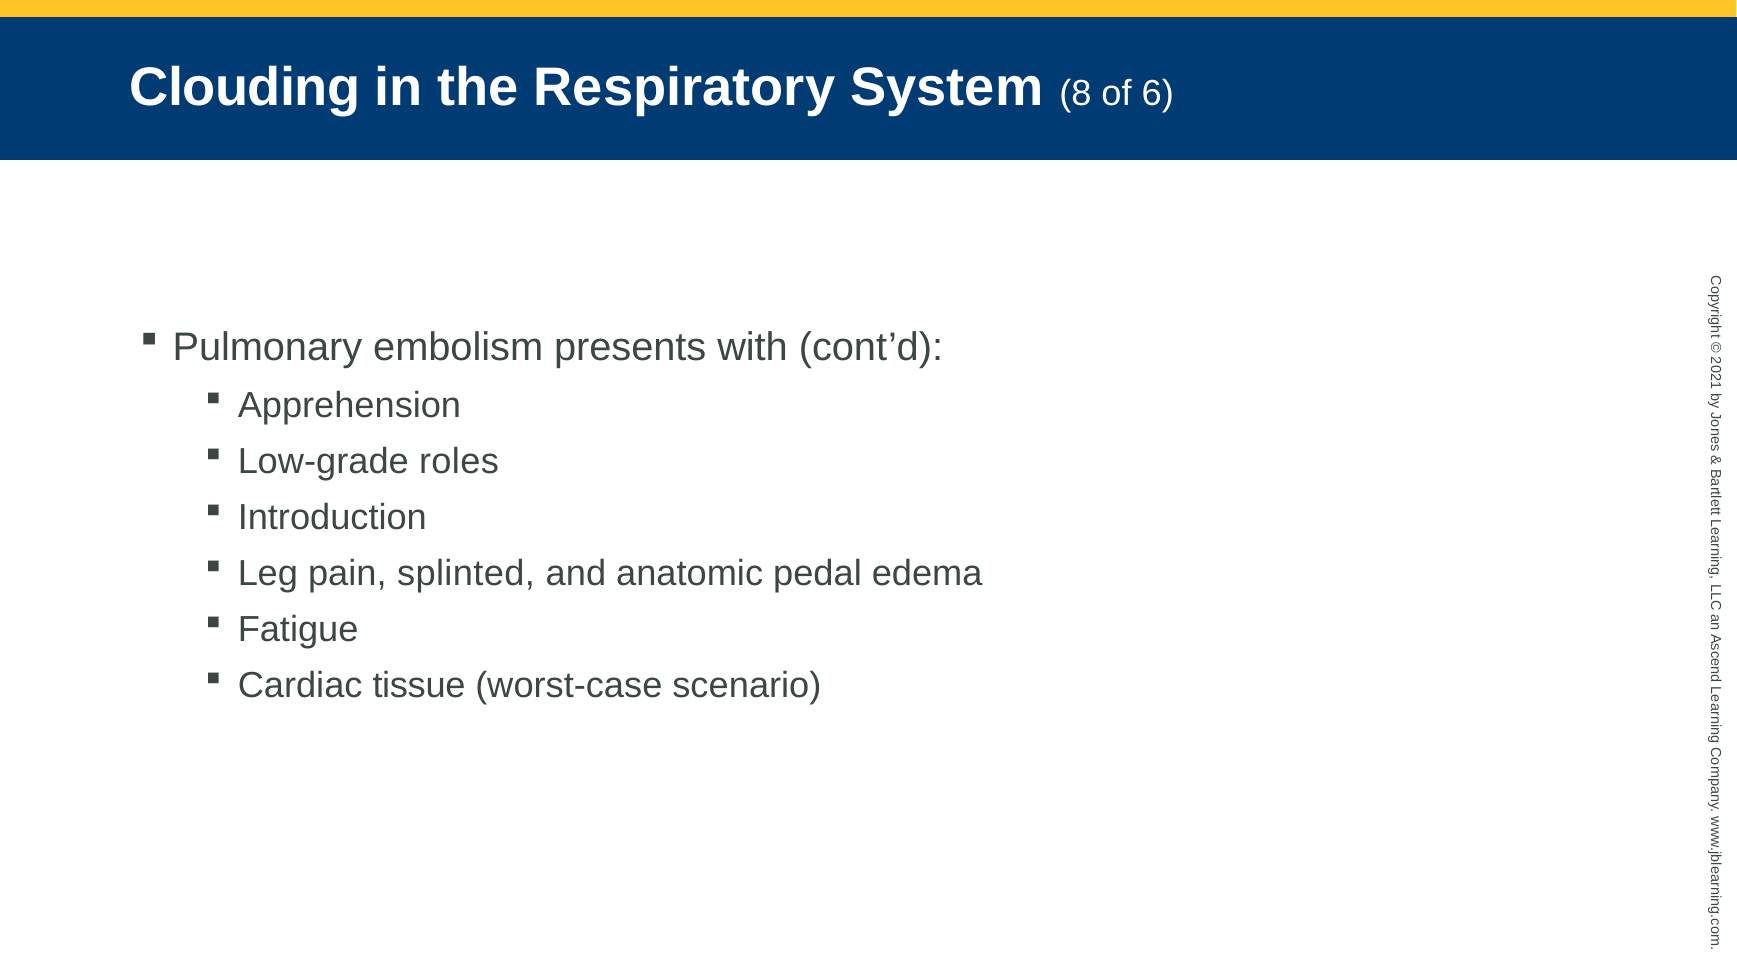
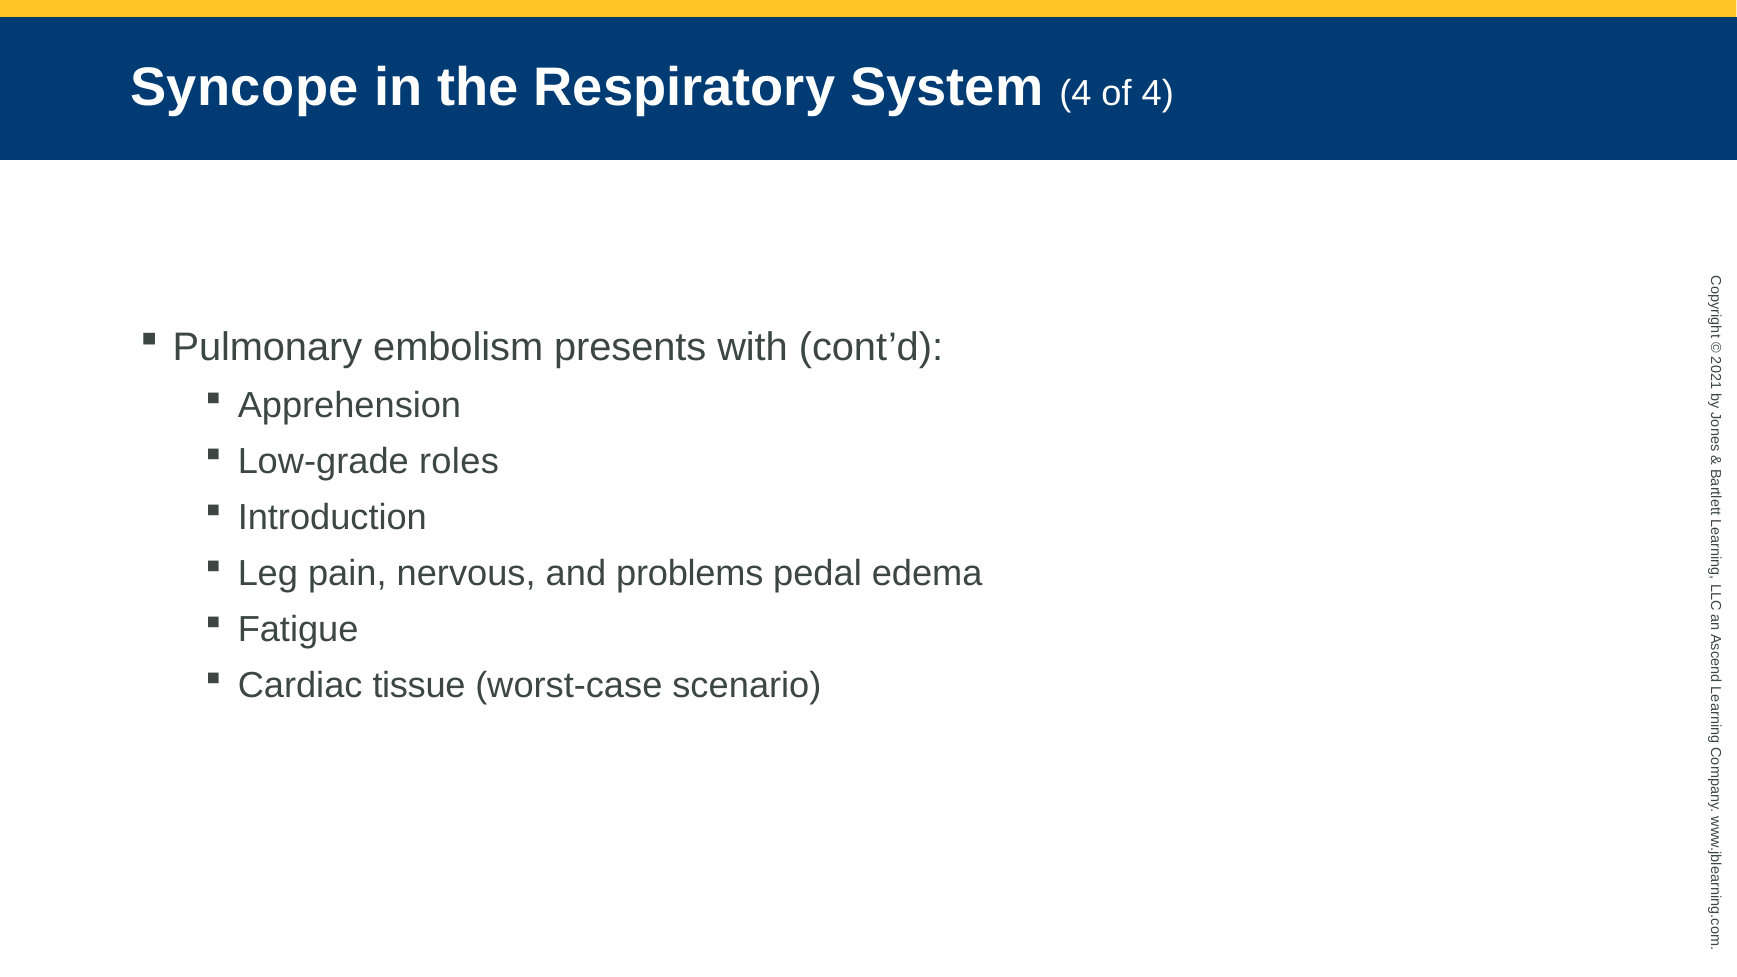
Clouding: Clouding -> Syncope
System 8: 8 -> 4
of 6: 6 -> 4
splinted: splinted -> nervous
anatomic: anatomic -> problems
